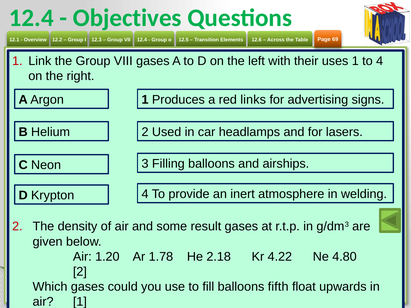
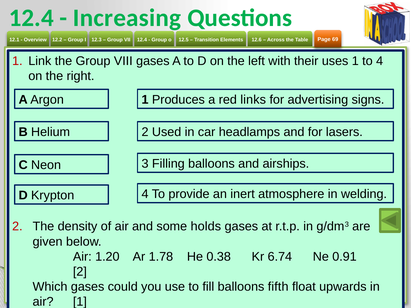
Objectives: Objectives -> Increasing
result: result -> holds
2.18: 2.18 -> 0.38
4.22: 4.22 -> 6.74
4.80: 4.80 -> 0.91
